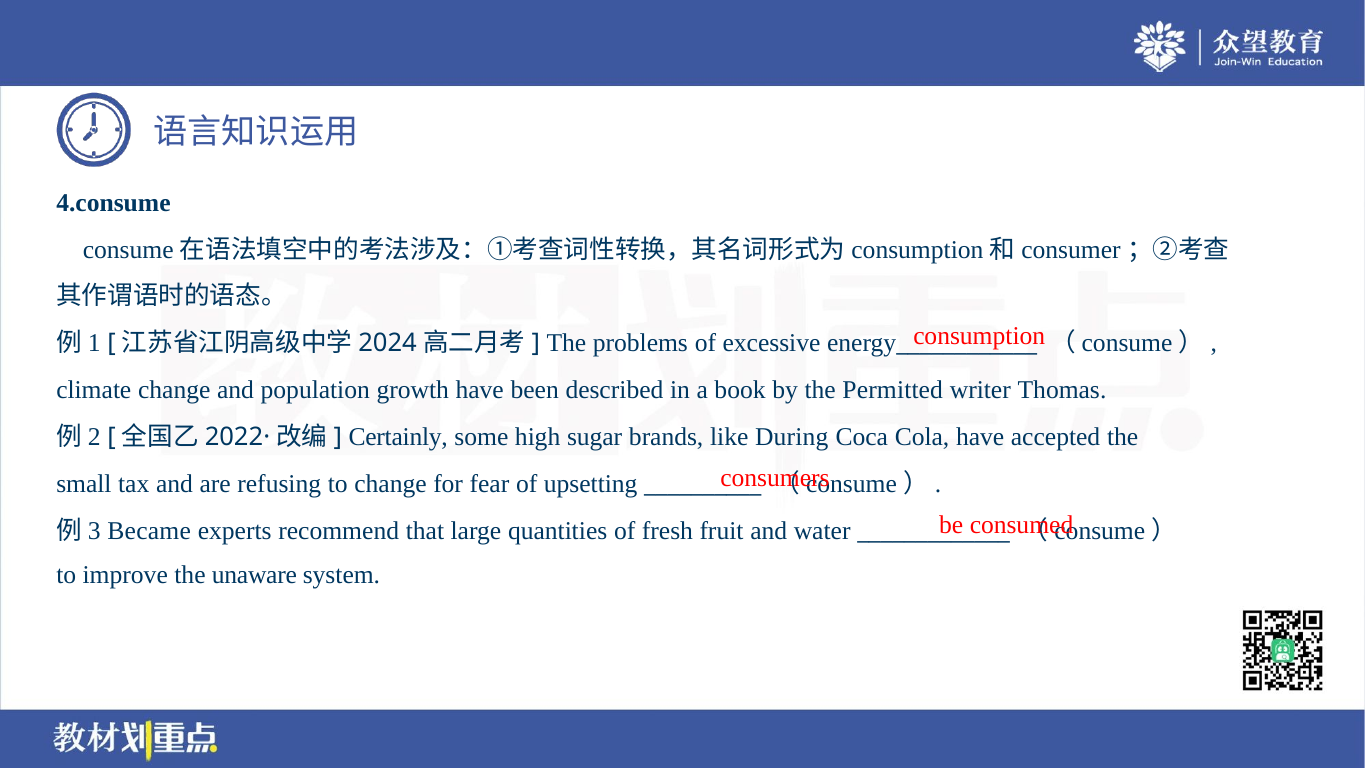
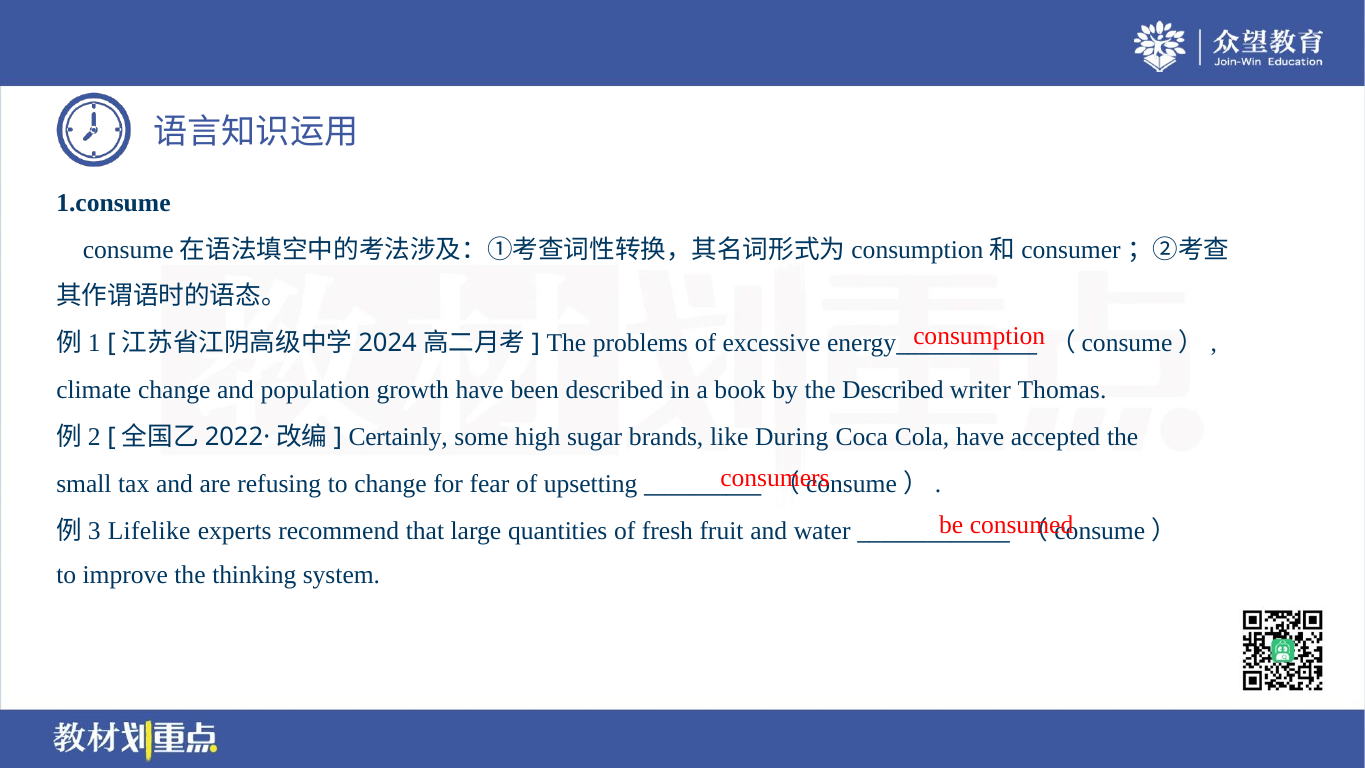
4.consume: 4.consume -> 1.consume
the Permitted: Permitted -> Described
Became: Became -> Lifelike
unaware: unaware -> thinking
